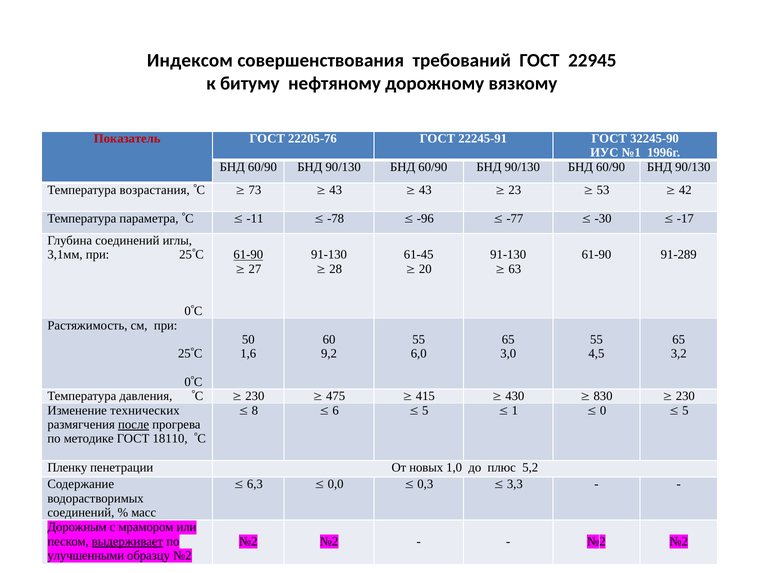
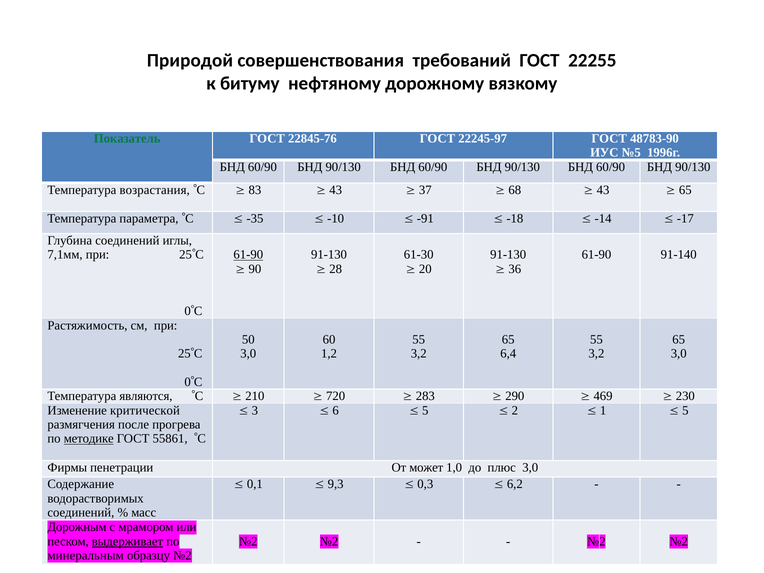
Индексом: Индексом -> Природой
22945: 22945 -> 22255
Показатель colour: red -> green
22205-76: 22205-76 -> 22845-76
22245-91: 22245-91 -> 22245-97
32245-90: 32245-90 -> 48783-90
№1: №1 -> №5
73: 73 -> 83
43 at (425, 190): 43 -> 37
23: 23 -> 68
53 at (603, 190): 53 -> 43
42 at (685, 190): 42 -> 65
-11: -11 -> -35
-78: -78 -> -10
-96: -96 -> -91
-77: -77 -> -18
-30: -30 -> -14
3,1мм: 3,1мм -> 7,1мм
61-45: 61-45 -> 61-30
91-289: 91-289 -> 91-140
27: 27 -> 90
63: 63 -> 36
1,6 at (248, 354): 1,6 -> 3,0
9,2: 9,2 -> 1,2
6,0 at (419, 354): 6,0 -> 3,2
3,0: 3,0 -> 6,4
4,5 at (596, 354): 4,5 -> 3,2
3,2 at (679, 354): 3,2 -> 3,0
давления: давления -> являются
230 at (255, 396): 230 -> 210
475: 475 -> 720
415: 415 -> 283
430: 430 -> 290
830: 830 -> 469
технических: технических -> критической
8: 8 -> 3
1: 1 -> 2
0: 0 -> 1
после underline: present -> none
методике underline: none -> present
18110: 18110 -> 55861
Пленку: Пленку -> Фирмы
новых: новых -> может
плюс 5,2: 5,2 -> 3,0
6,3: 6,3 -> 0,1
0,0: 0,0 -> 9,3
3,3: 3,3 -> 6,2
улучшенными: улучшенными -> минеральным
